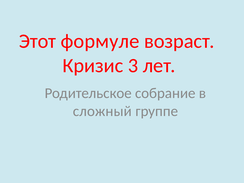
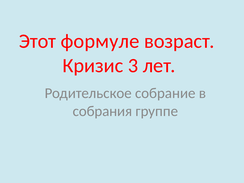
сложный: сложный -> собрания
